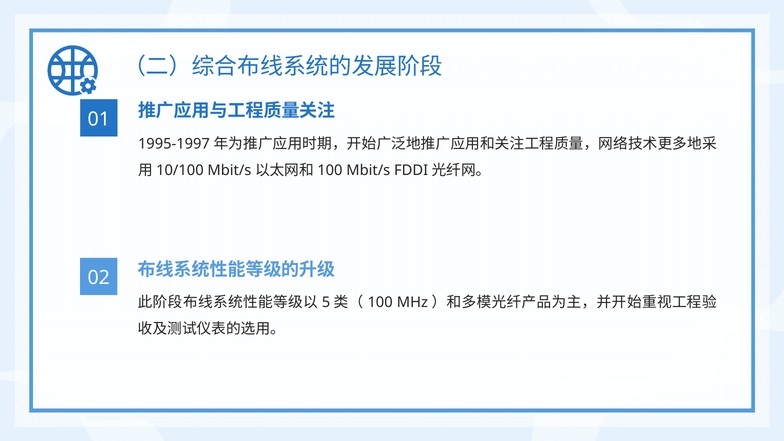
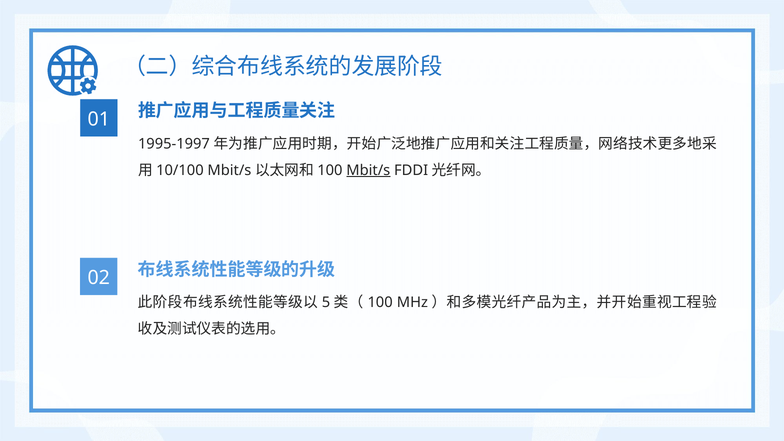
Mbit/s underline: none -> present
